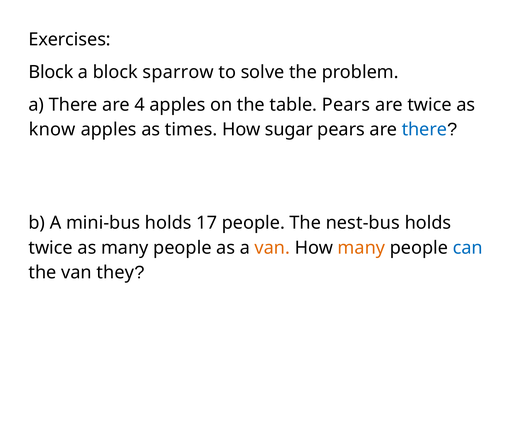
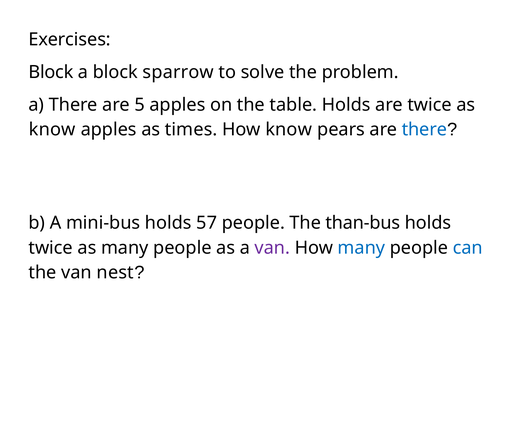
4: 4 -> 5
table Pears: Pears -> Holds
How sugar: sugar -> know
17: 17 -> 57
nest-bus: nest-bus -> than-bus
van at (272, 248) colour: orange -> purple
many at (361, 248) colour: orange -> blue
they: they -> nest
